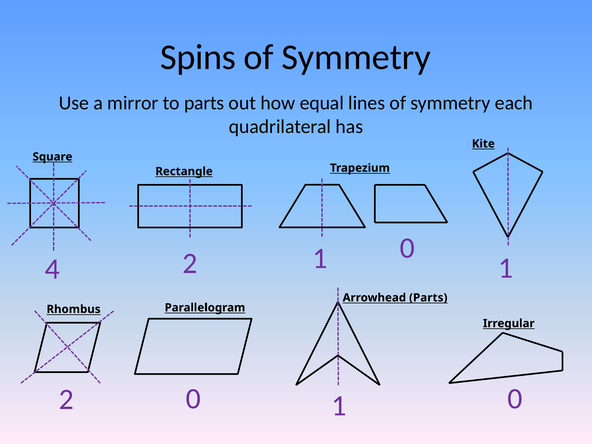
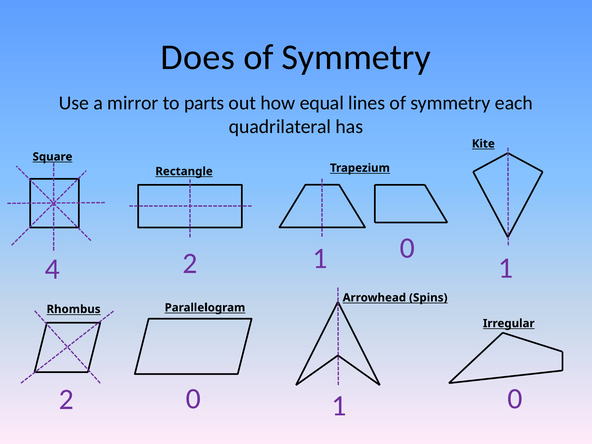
Spins: Spins -> Does
Arrowhead Parts: Parts -> Spins
